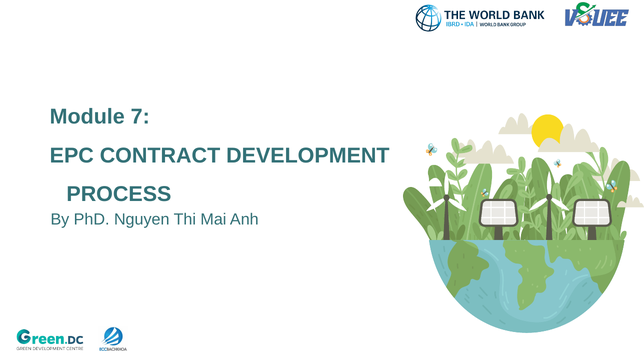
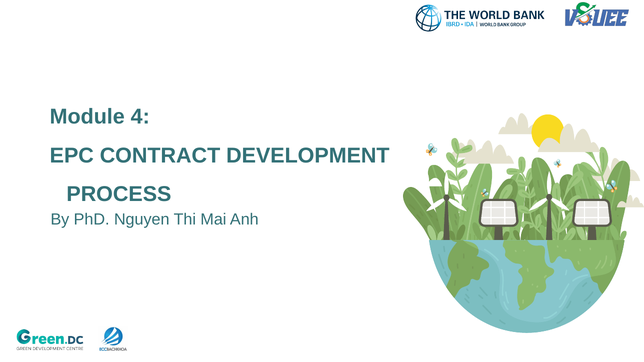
7: 7 -> 4
